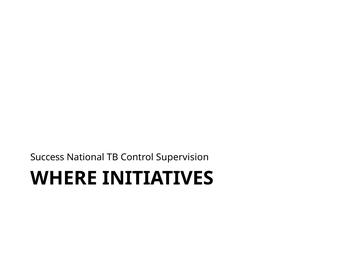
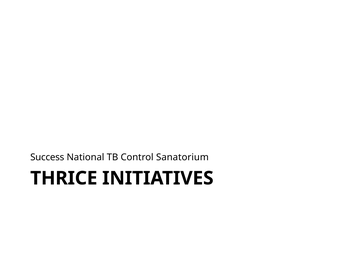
Supervision: Supervision -> Sanatorium
WHERE: WHERE -> THRICE
